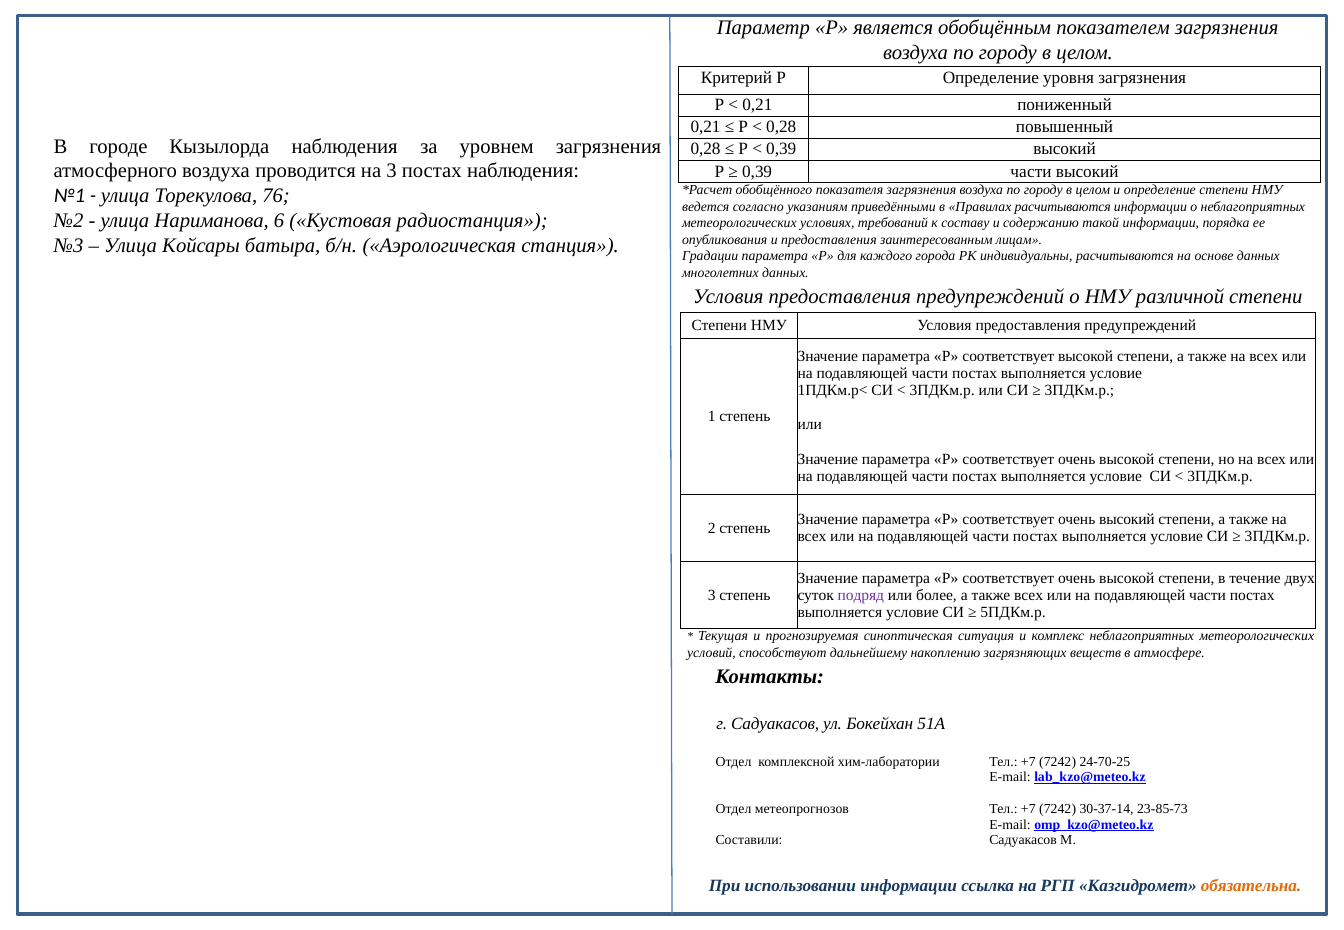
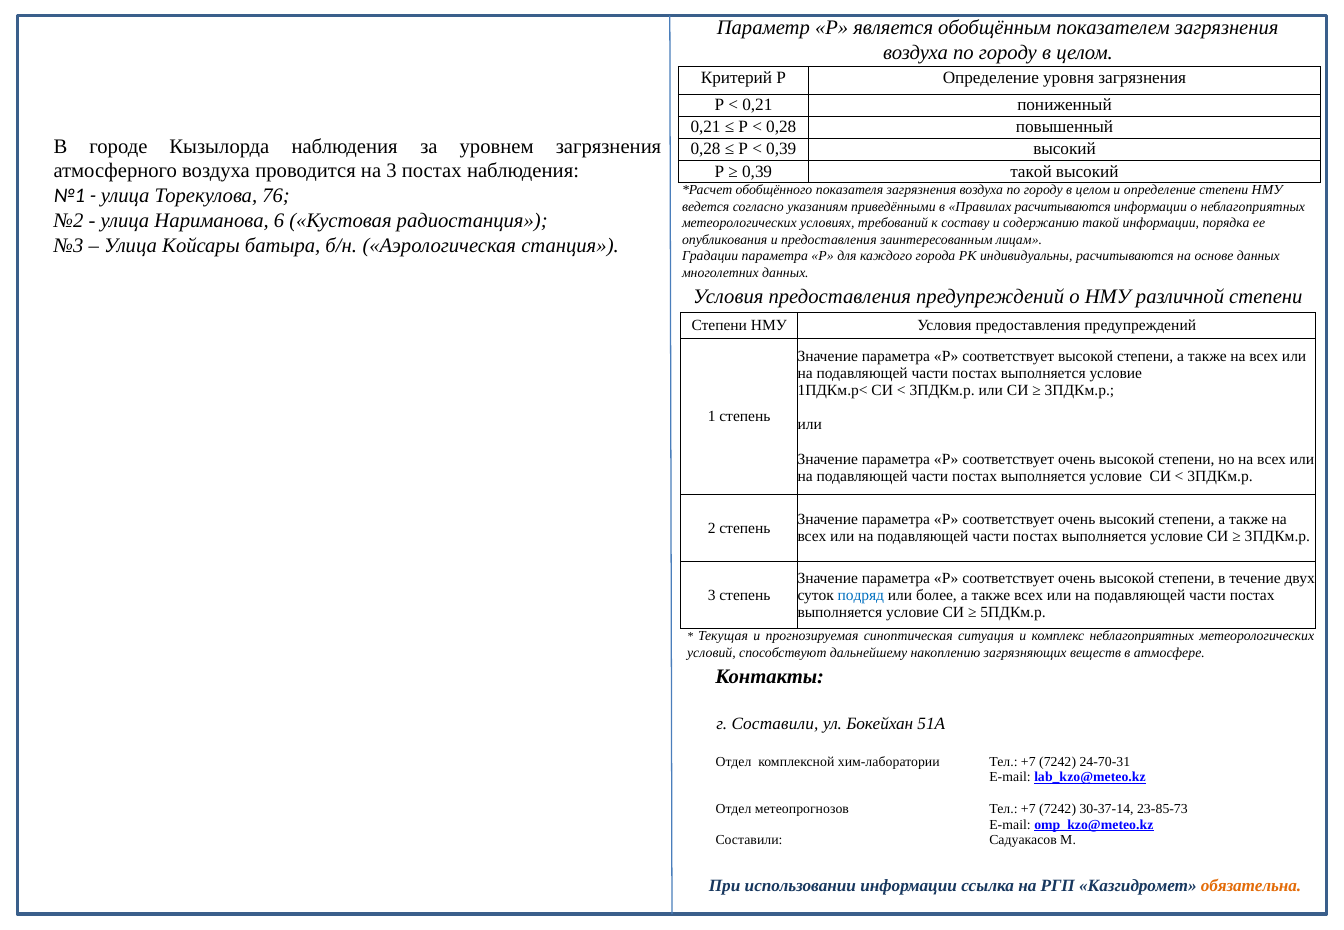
0,39 части: части -> такой
подряд colour: purple -> blue
г Садуакасов: Садуакасов -> Составили
24-70-25: 24-70-25 -> 24-70-31
